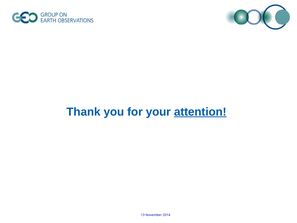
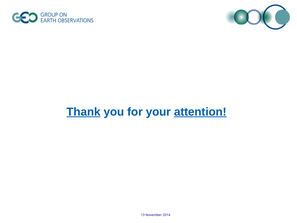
Thank underline: none -> present
